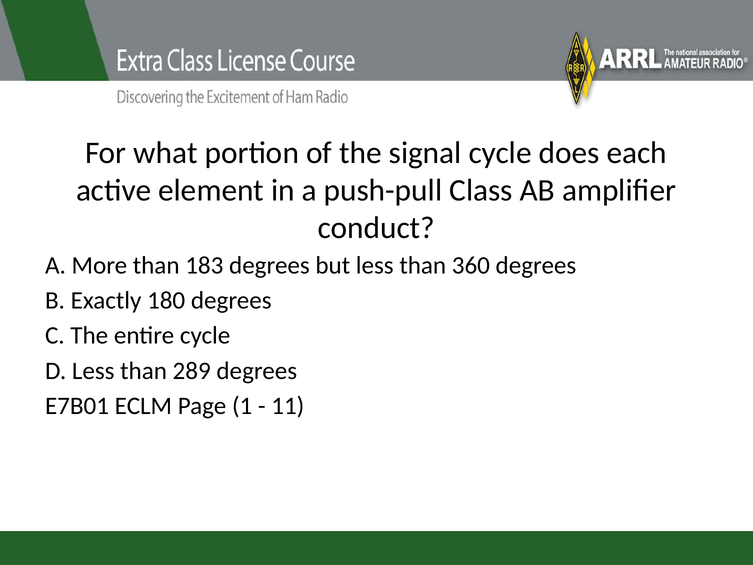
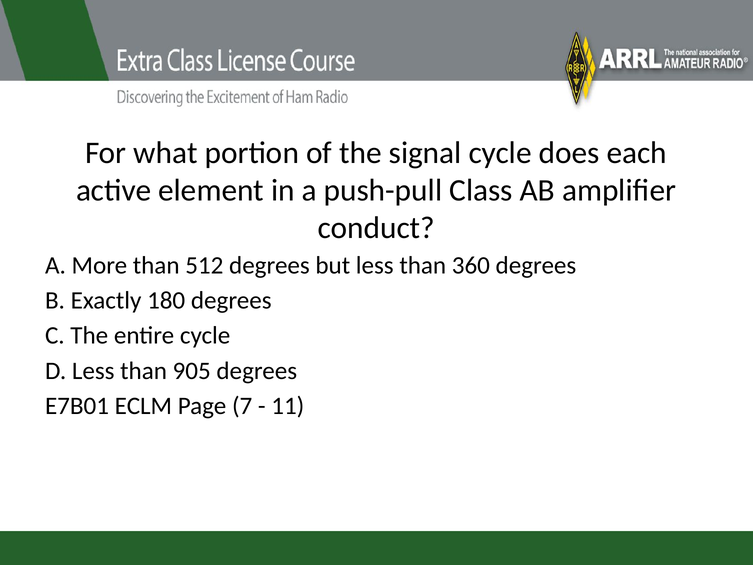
183: 183 -> 512
289: 289 -> 905
1: 1 -> 7
